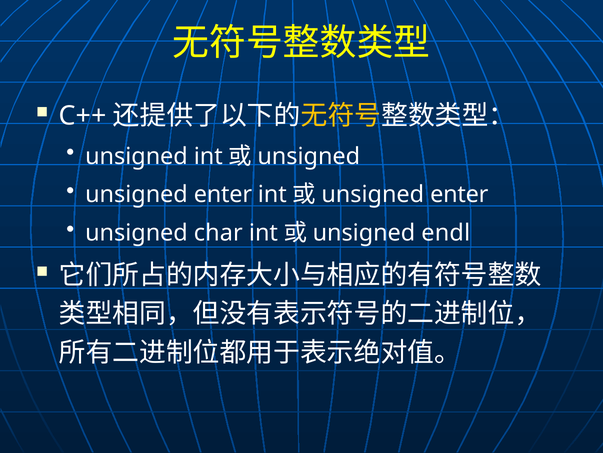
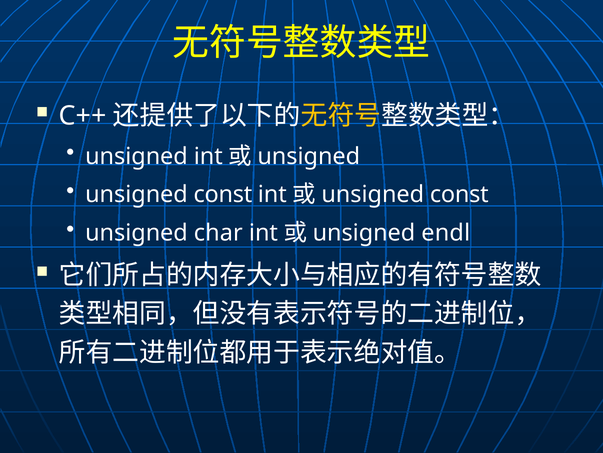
enter at (223, 194): enter -> const
enter at (459, 194): enter -> const
